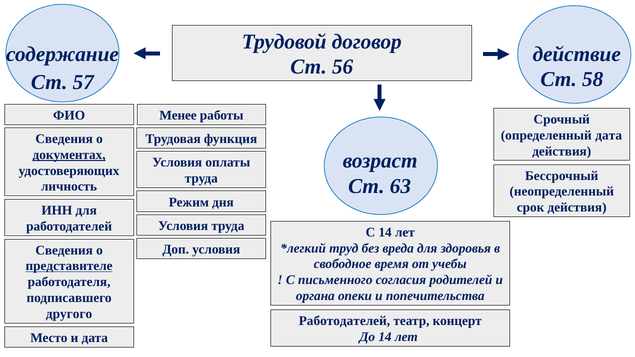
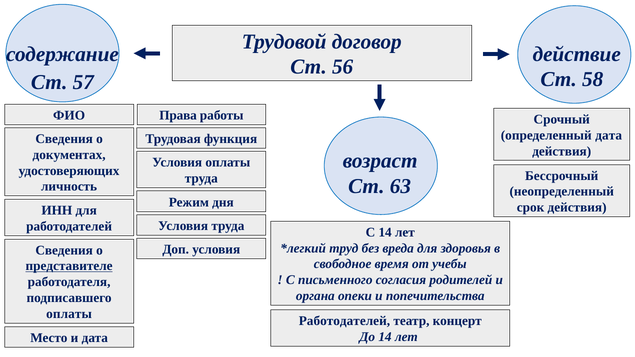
Менее: Менее -> Права
документах underline: present -> none
другого at (69, 314): другого -> оплаты
